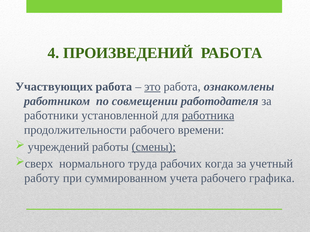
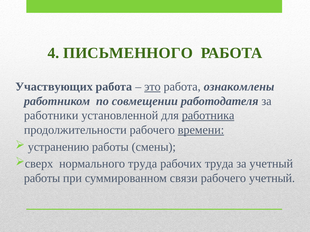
ПРОИЗВЕДЕНИЙ: ПРОИЗВЕДЕНИЙ -> ПИСЬМЕННОГО
времени underline: none -> present
учреждений: учреждений -> устранению
смены underline: present -> none
рабочих когда: когда -> труда
работу at (42, 178): работу -> работы
учета: учета -> связи
рабочего графика: графика -> учетный
